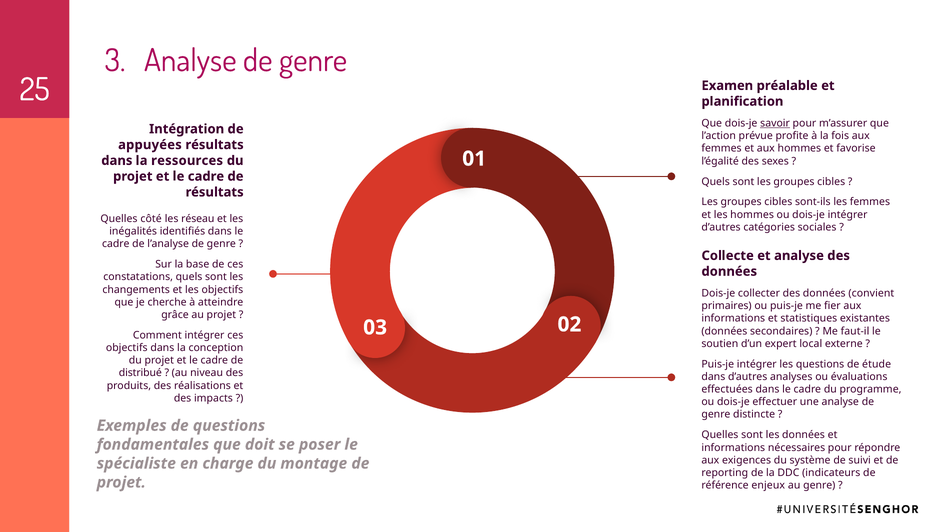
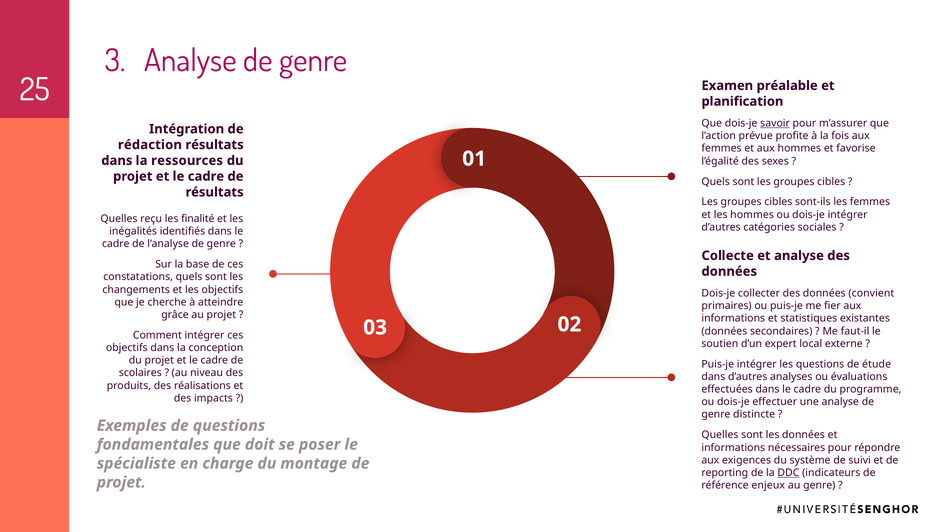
appuyées: appuyées -> rédaction
côté: côté -> reçu
réseau: réseau -> finalité
distribué: distribué -> scolaires
DDC underline: none -> present
